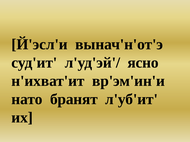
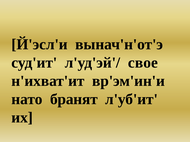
ясно: ясно -> свое
